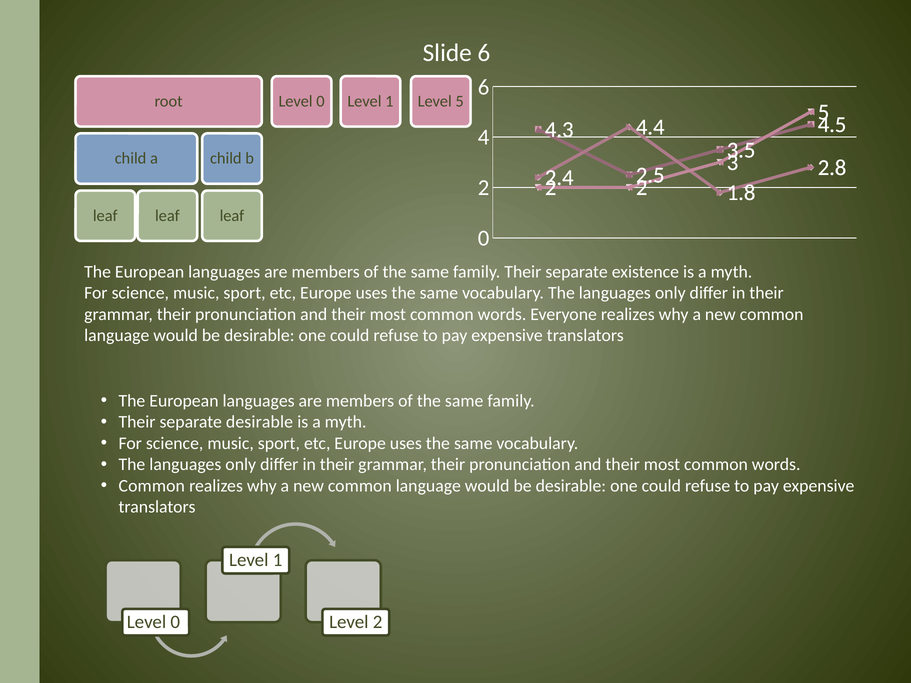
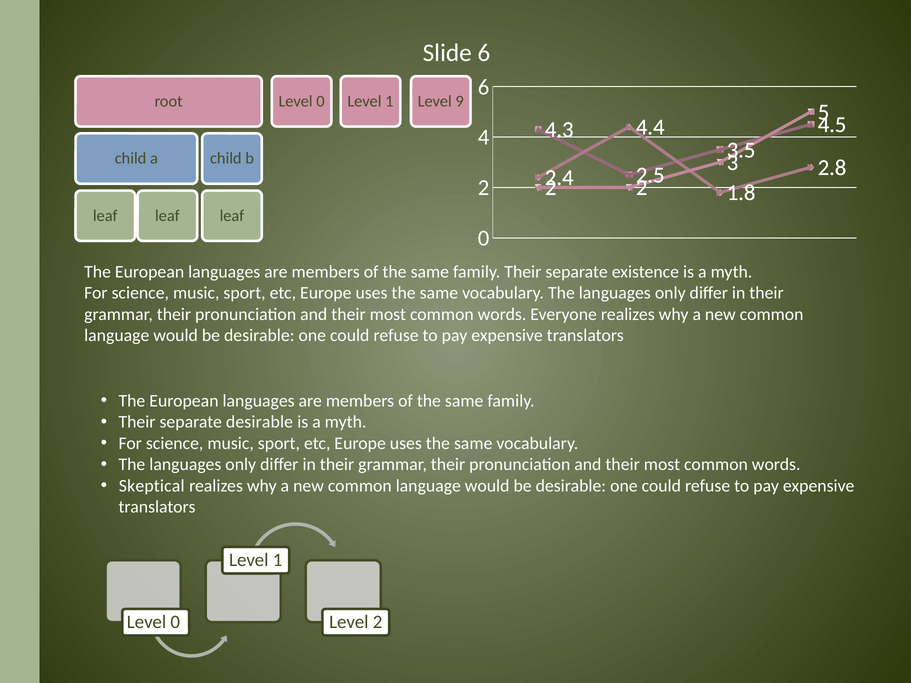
5 at (460, 101): 5 -> 9
Common at (152, 486): Common -> Skeptical
